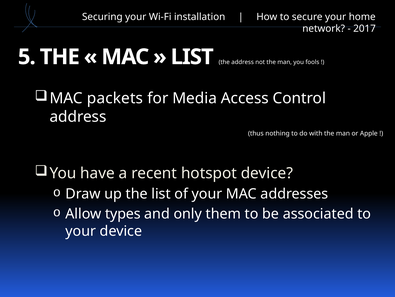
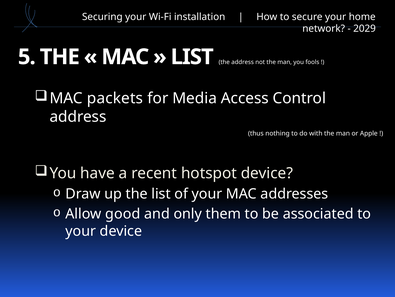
2017: 2017 -> 2029
types: types -> good
